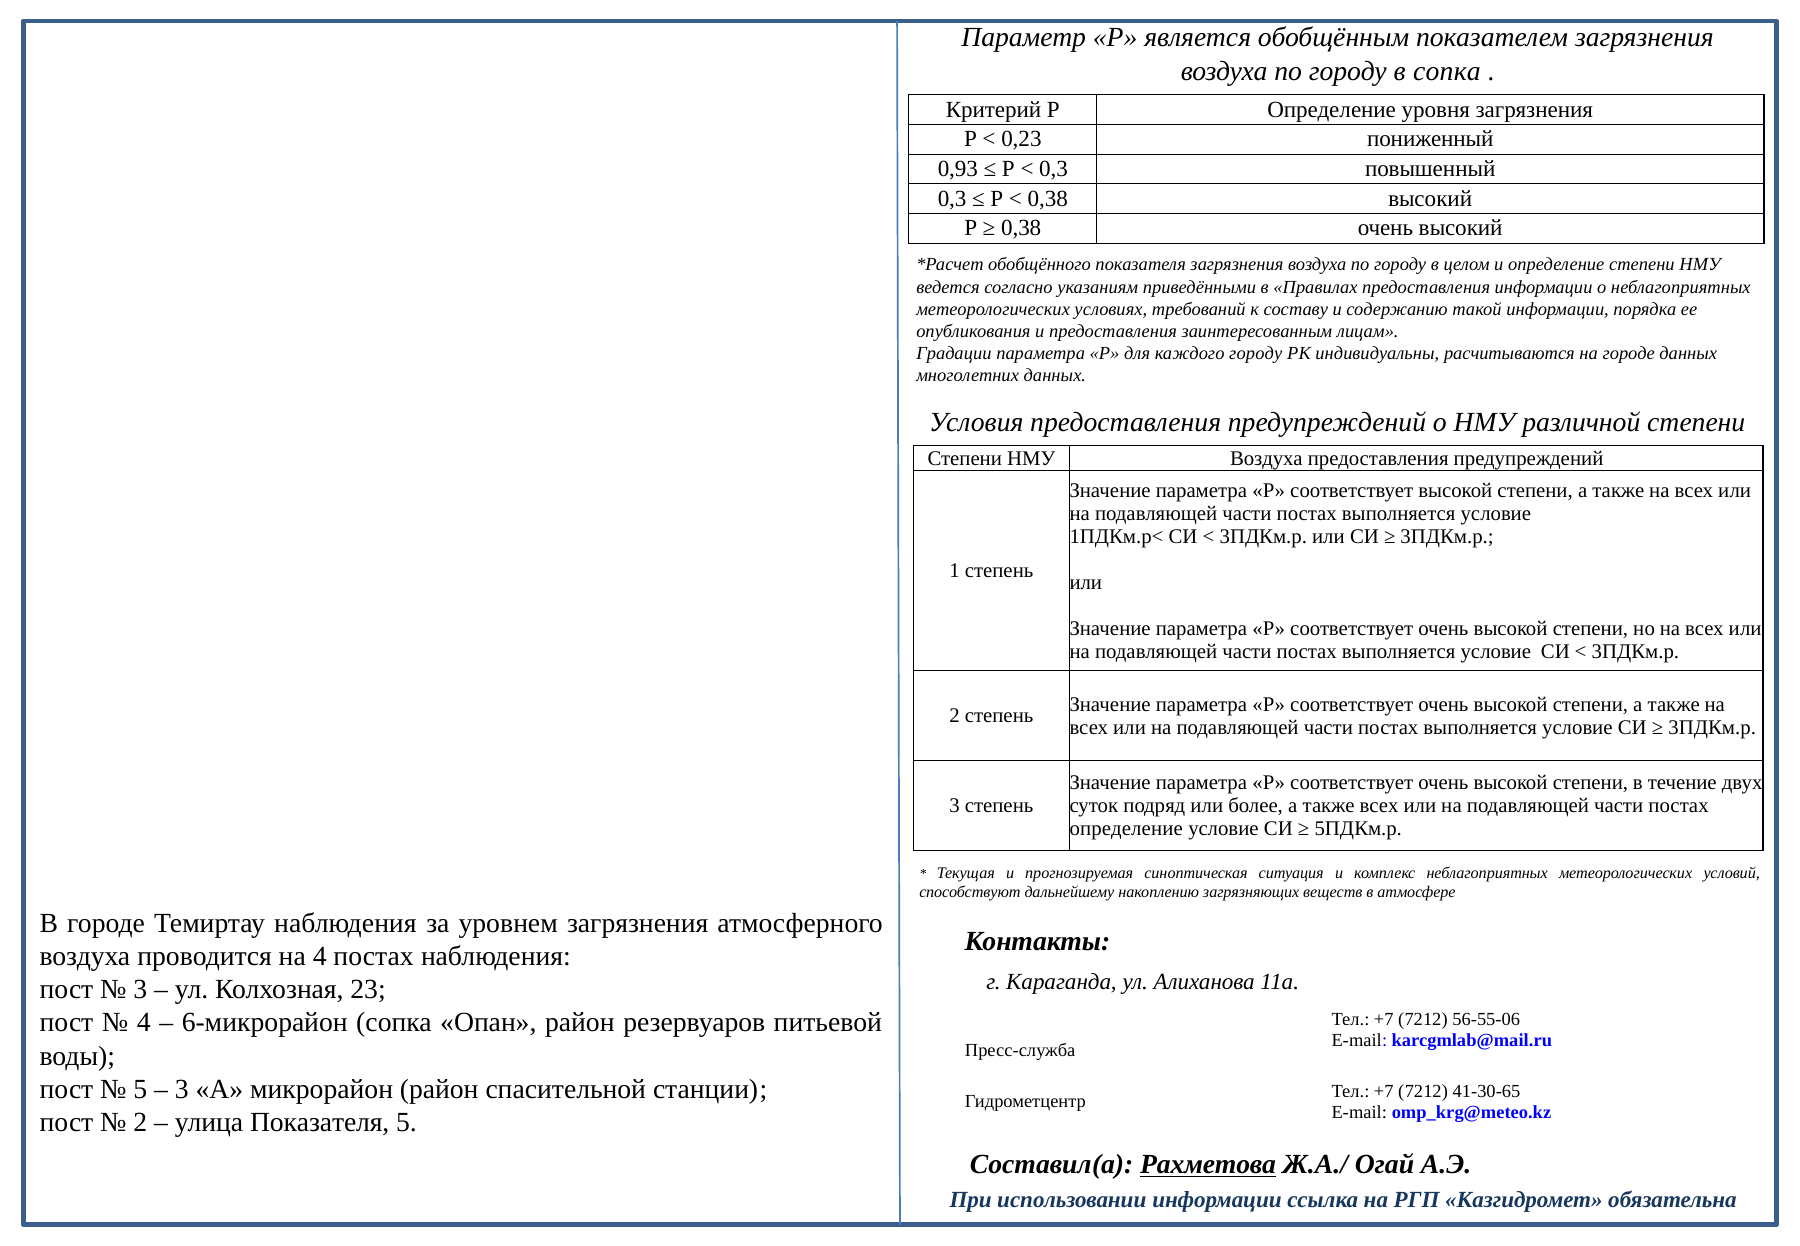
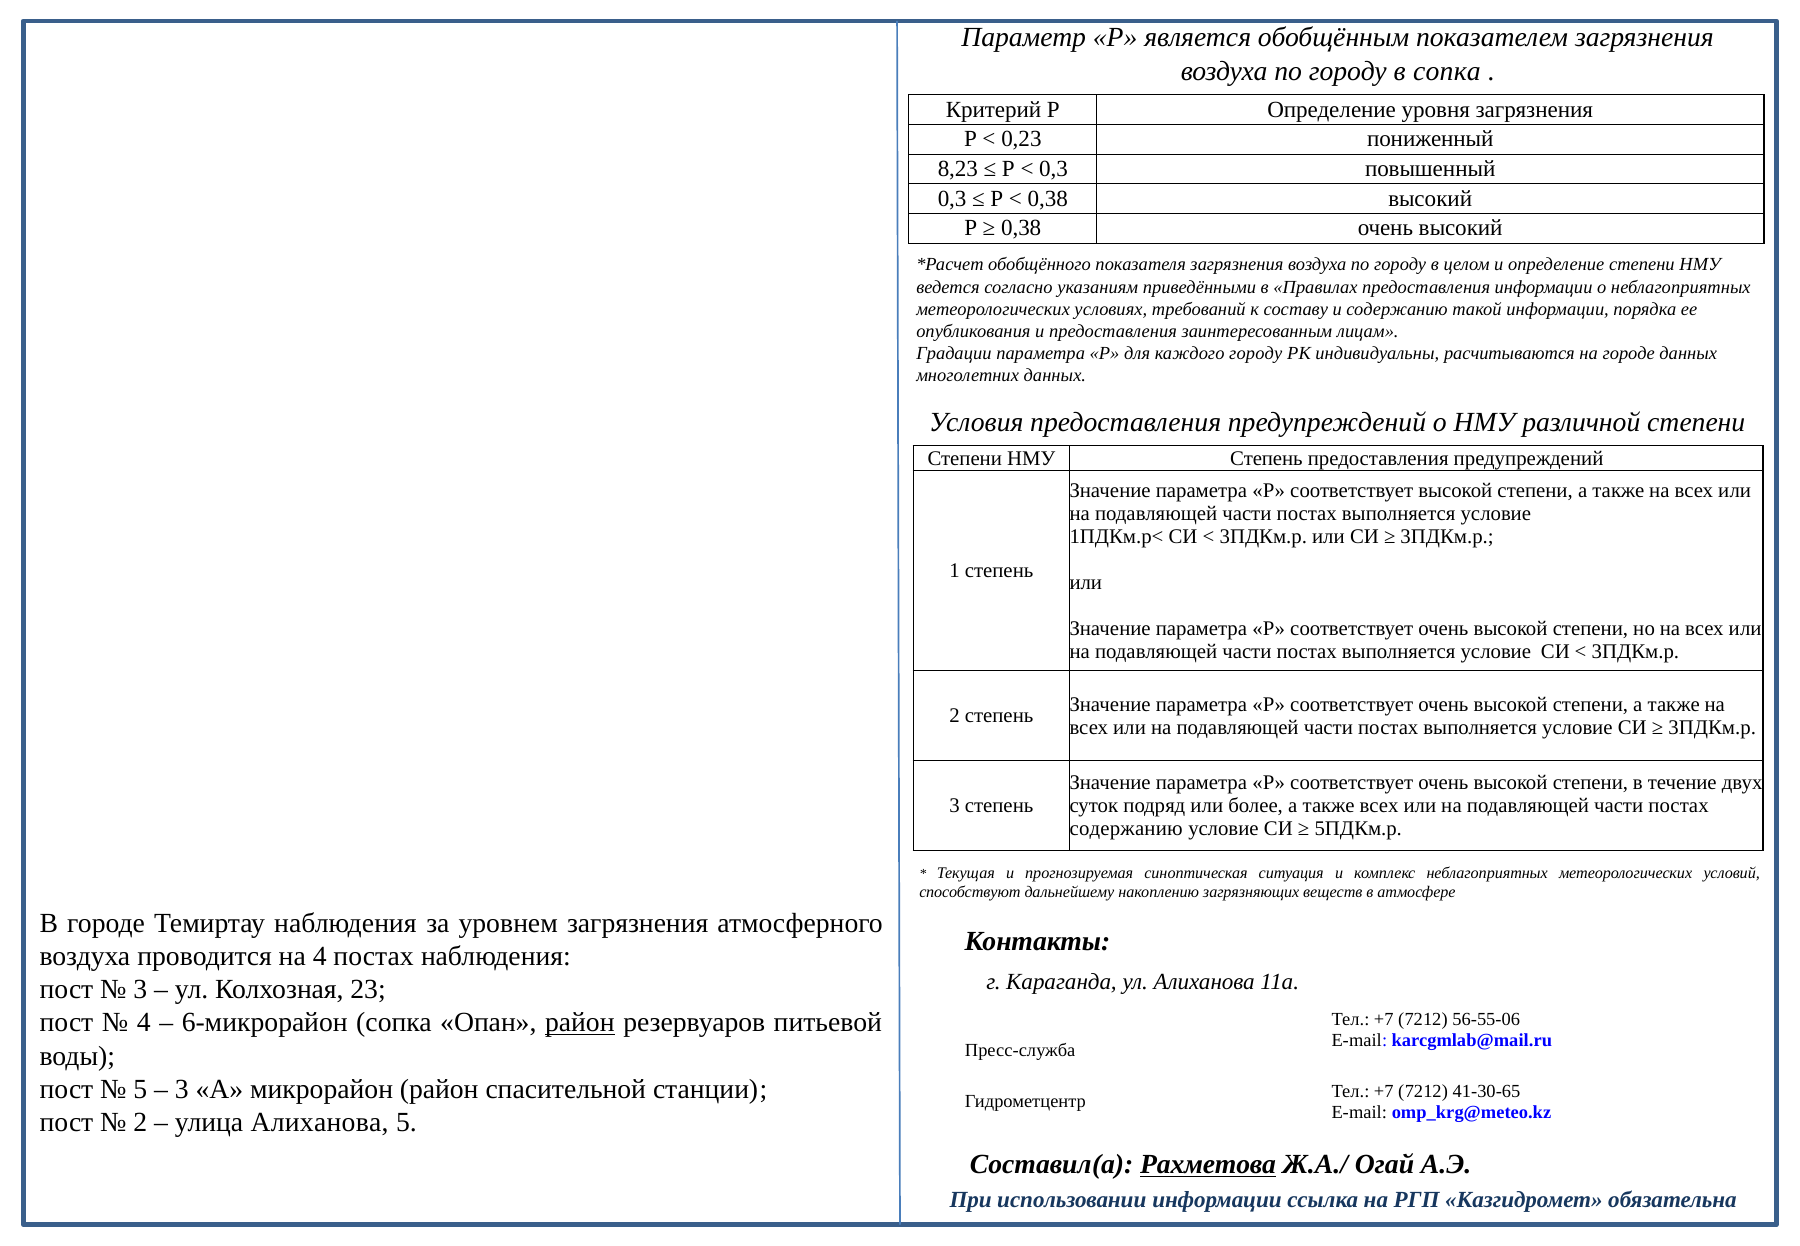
0,93: 0,93 -> 8,23
НМУ Воздуха: Воздуха -> Степень
определение at (1126, 829): определение -> содержанию
район at (580, 1023) underline: none -> present
улица Показателя: Показателя -> Алиханова
